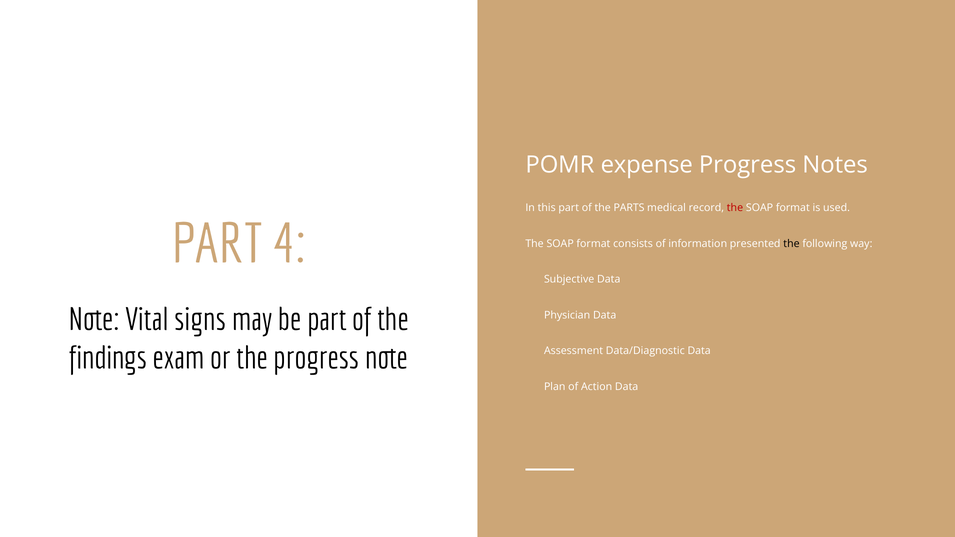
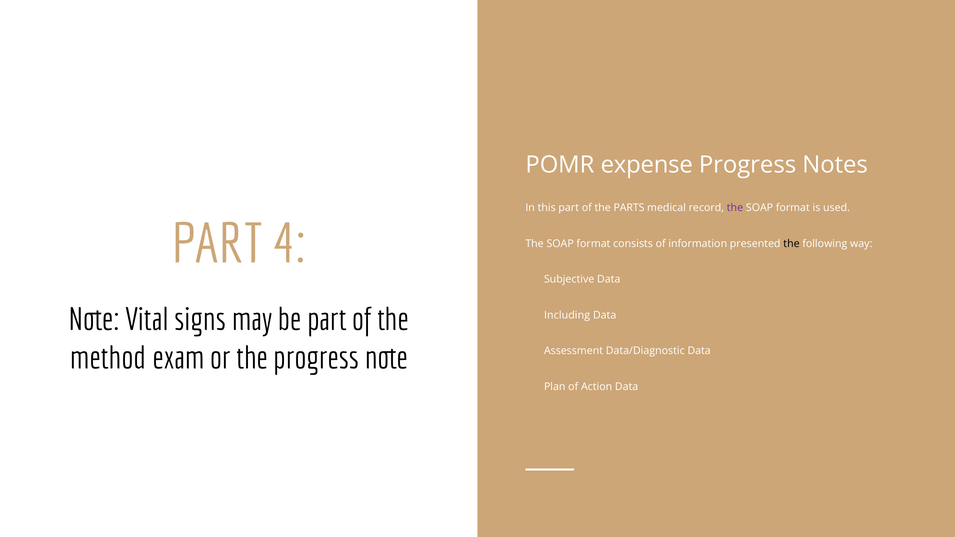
the at (735, 208) colour: red -> purple
Physician: Physician -> Including
findings: findings -> method
